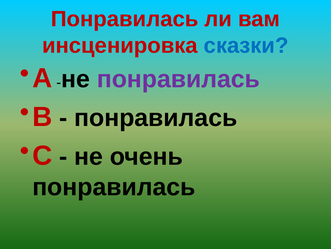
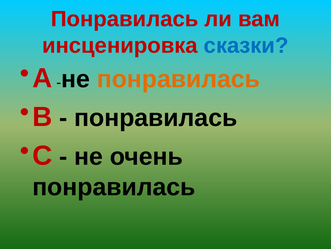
понравилась at (178, 79) colour: purple -> orange
